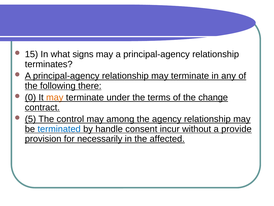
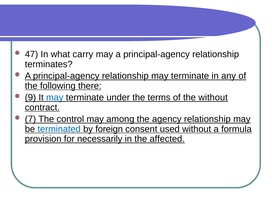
15: 15 -> 47
signs: signs -> carry
0: 0 -> 9
may at (55, 97) colour: orange -> blue
the change: change -> without
5: 5 -> 7
handle: handle -> foreign
incur: incur -> used
provide: provide -> formula
